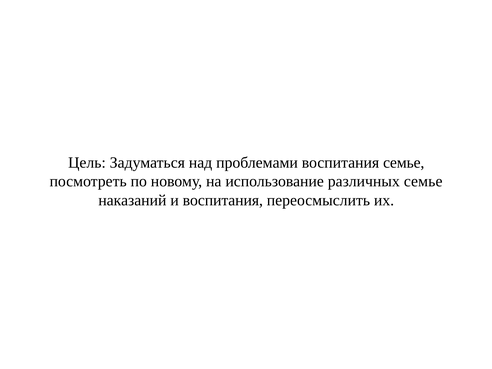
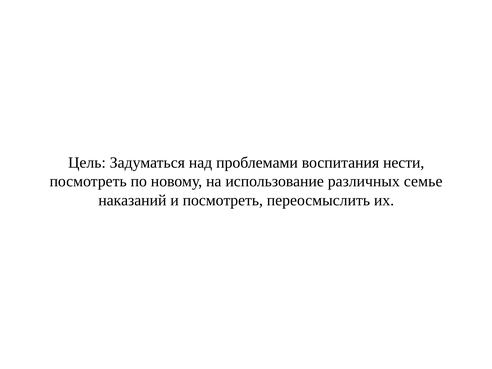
воспитания семье: семье -> нести
и воспитания: воспитания -> посмотреть
